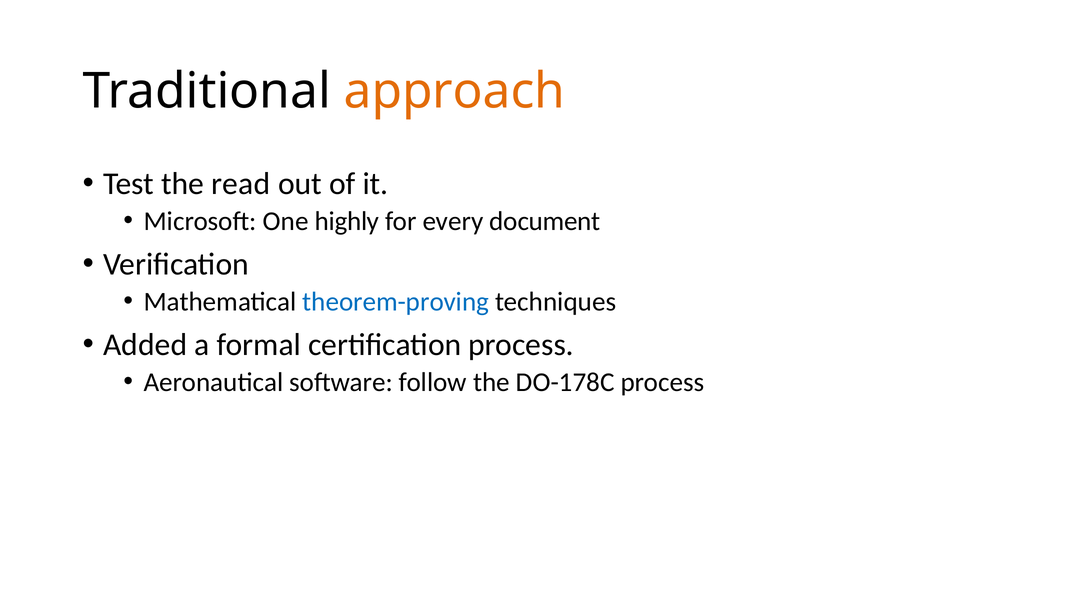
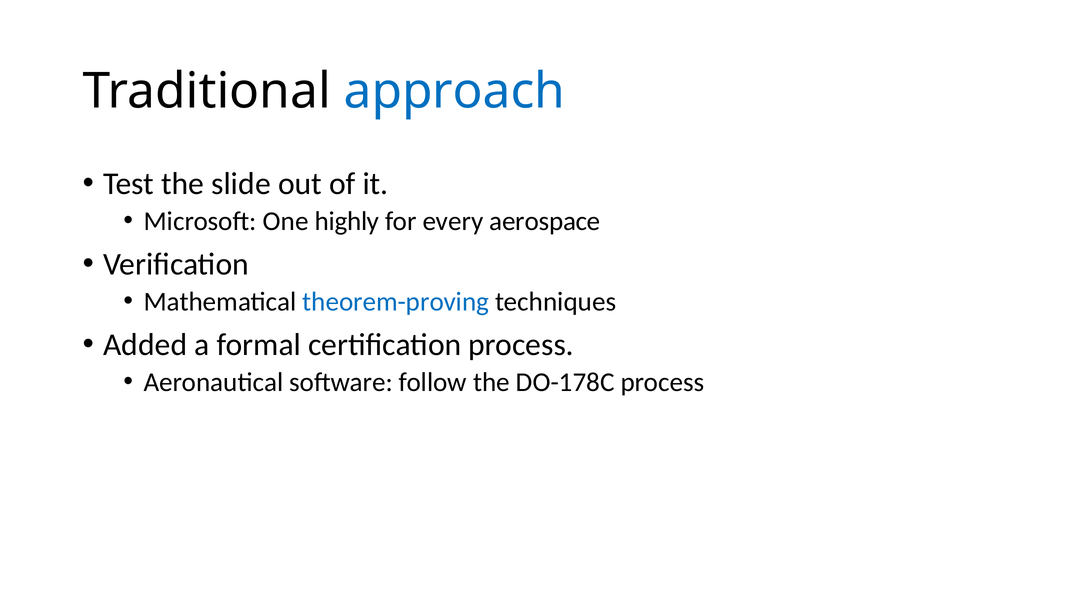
approach colour: orange -> blue
read: read -> slide
document: document -> aerospace
